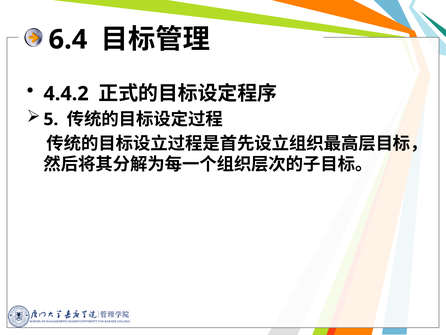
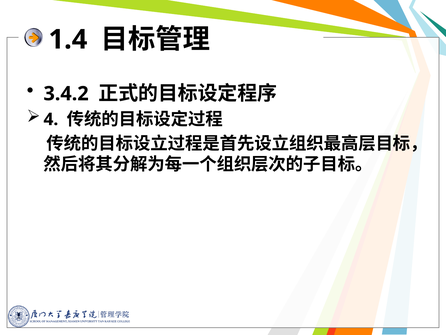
6.4: 6.4 -> 1.4
4.4.2: 4.4.2 -> 3.4.2
5: 5 -> 4
